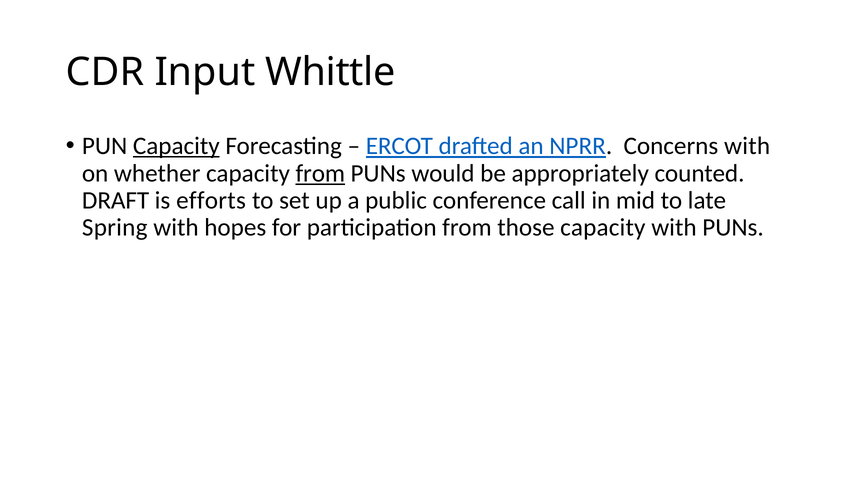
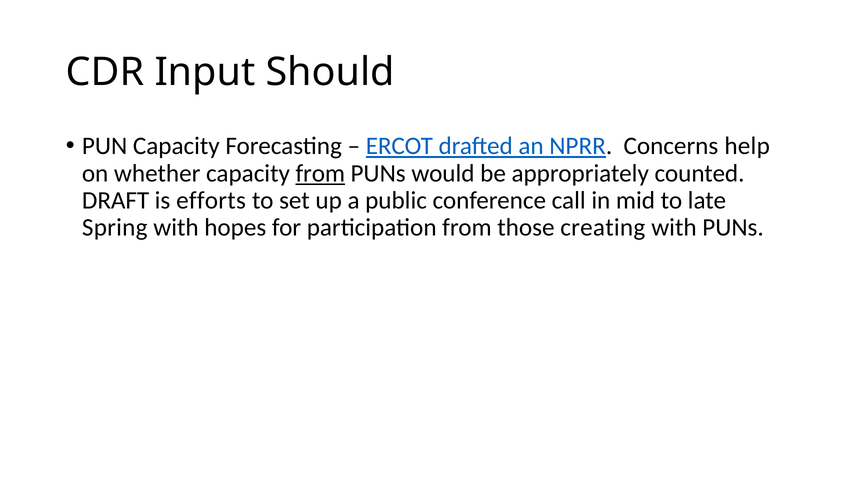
Whittle: Whittle -> Should
Capacity at (176, 146) underline: present -> none
Concerns with: with -> help
those capacity: capacity -> creating
